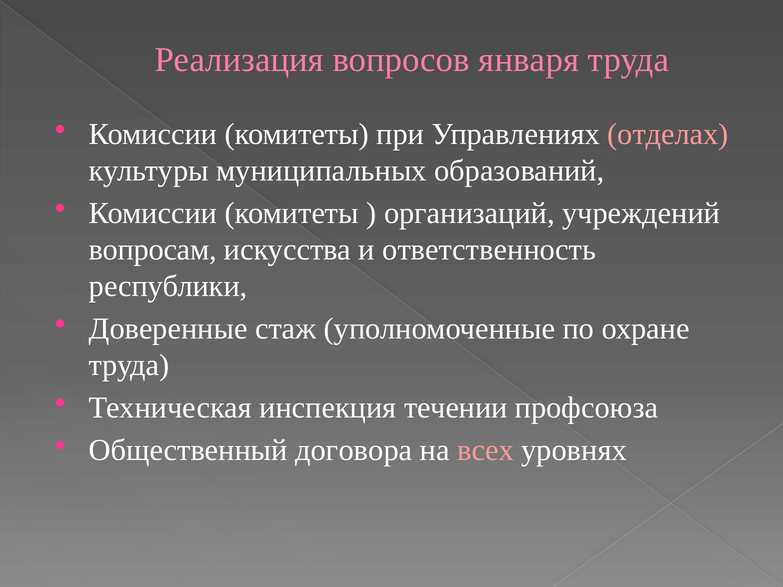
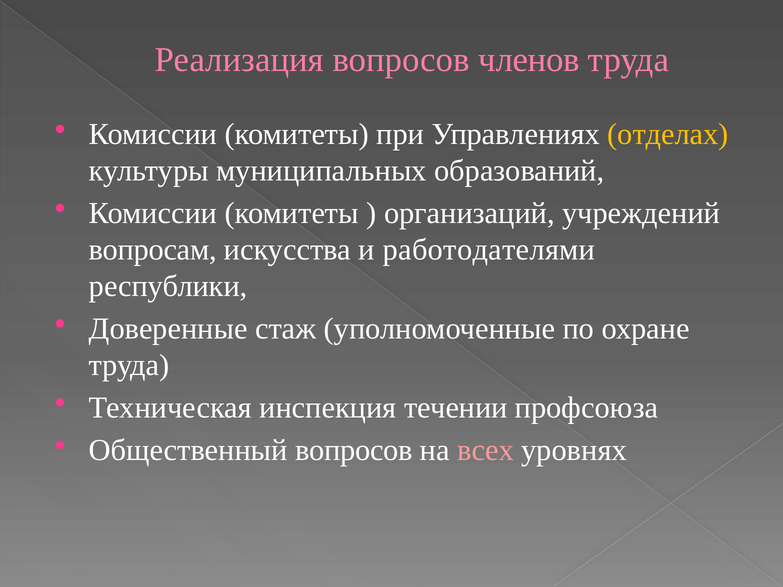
января: января -> членов
отделах colour: pink -> yellow
ответственность: ответственность -> работодателями
Общественный договора: договора -> вопросов
